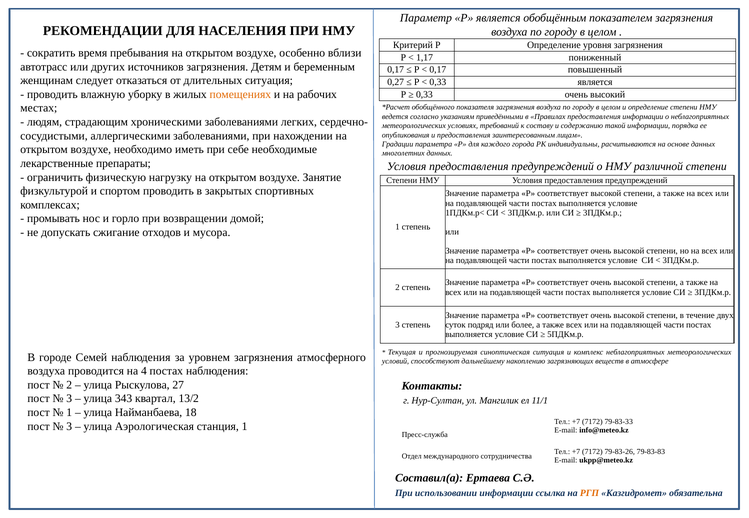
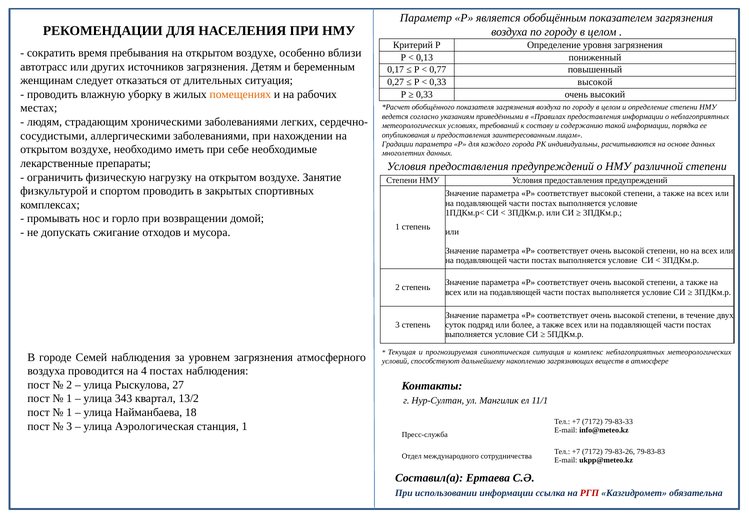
1,17: 1,17 -> 0,13
0,17 at (438, 70): 0,17 -> 0,77
0,33 является: является -> высокой
3 at (69, 399): 3 -> 1
РГП colour: orange -> red
